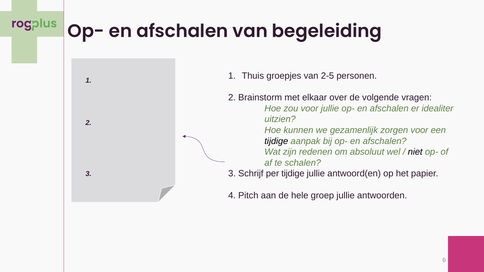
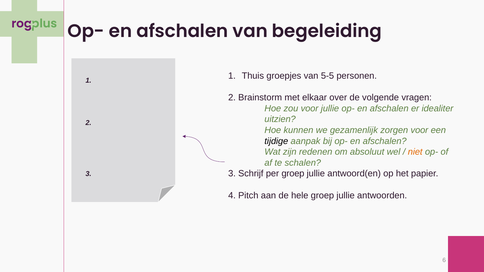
2-5: 2-5 -> 5-5
niet colour: black -> orange
per tijdige: tijdige -> groep
